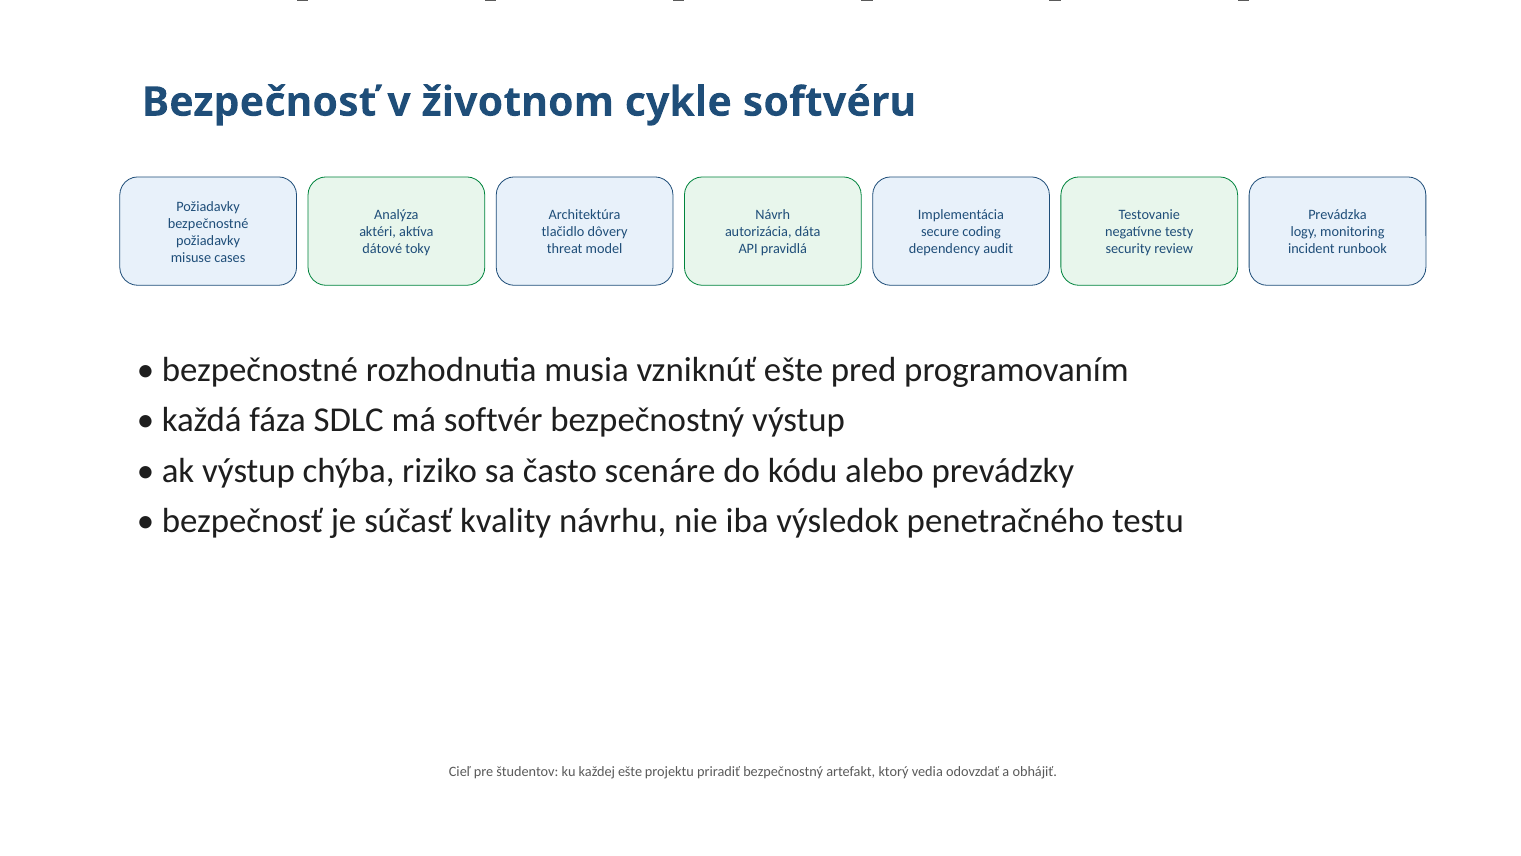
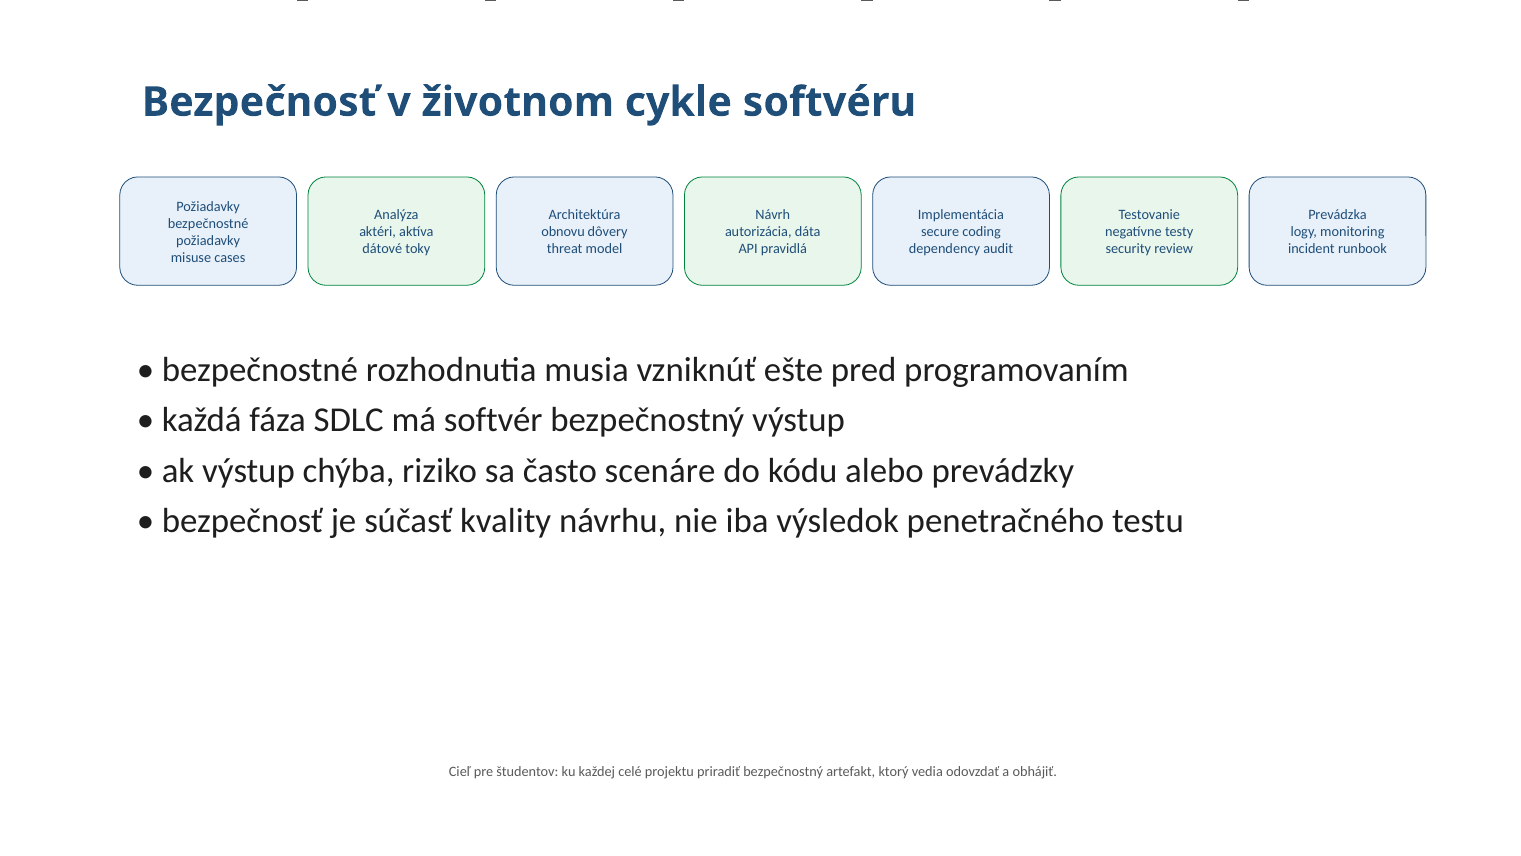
tlačidlo: tlačidlo -> obnovu
každej ešte: ešte -> celé
